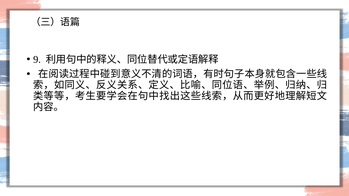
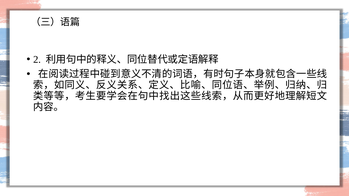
9: 9 -> 2
